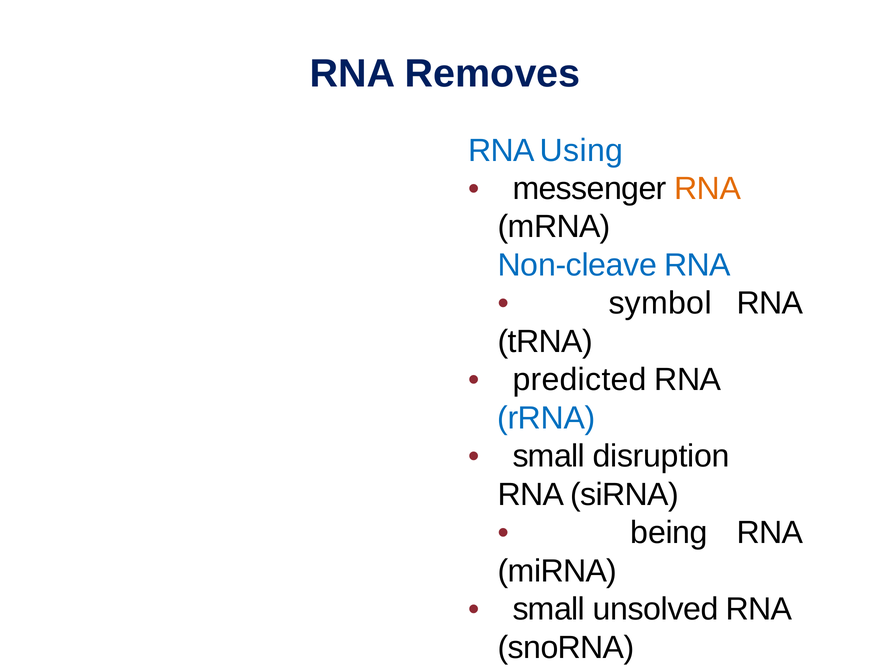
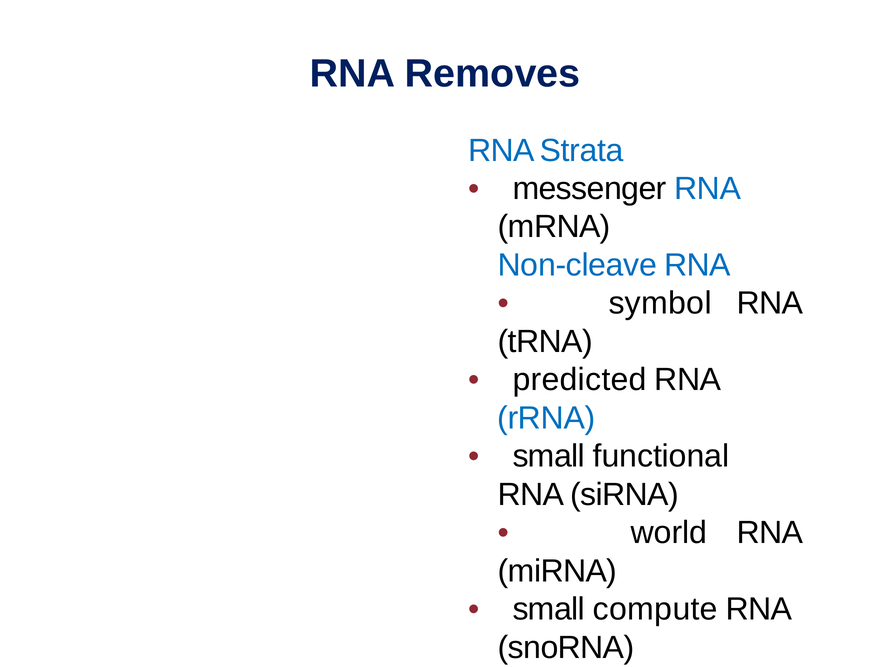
Using: Using -> Strata
RNA at (708, 189) colour: orange -> blue
disruption: disruption -> functional
being: being -> world
unsolved: unsolved -> compute
